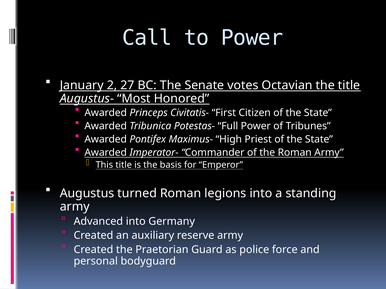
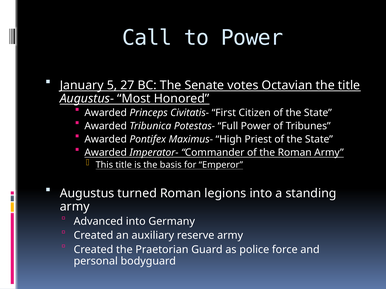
2: 2 -> 5
